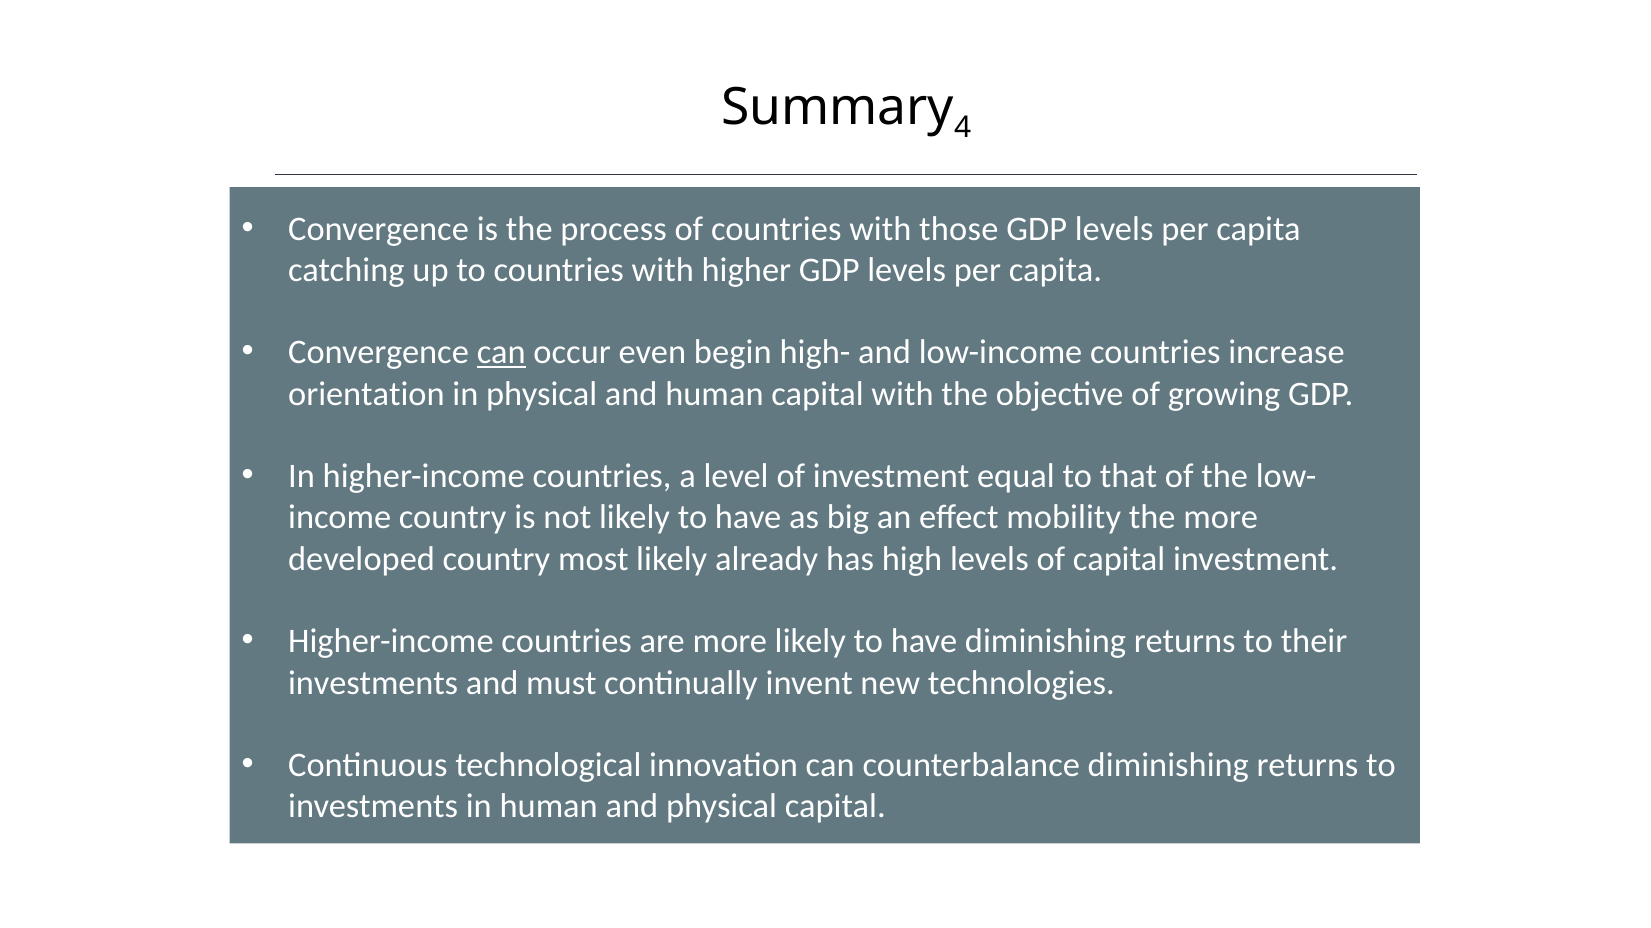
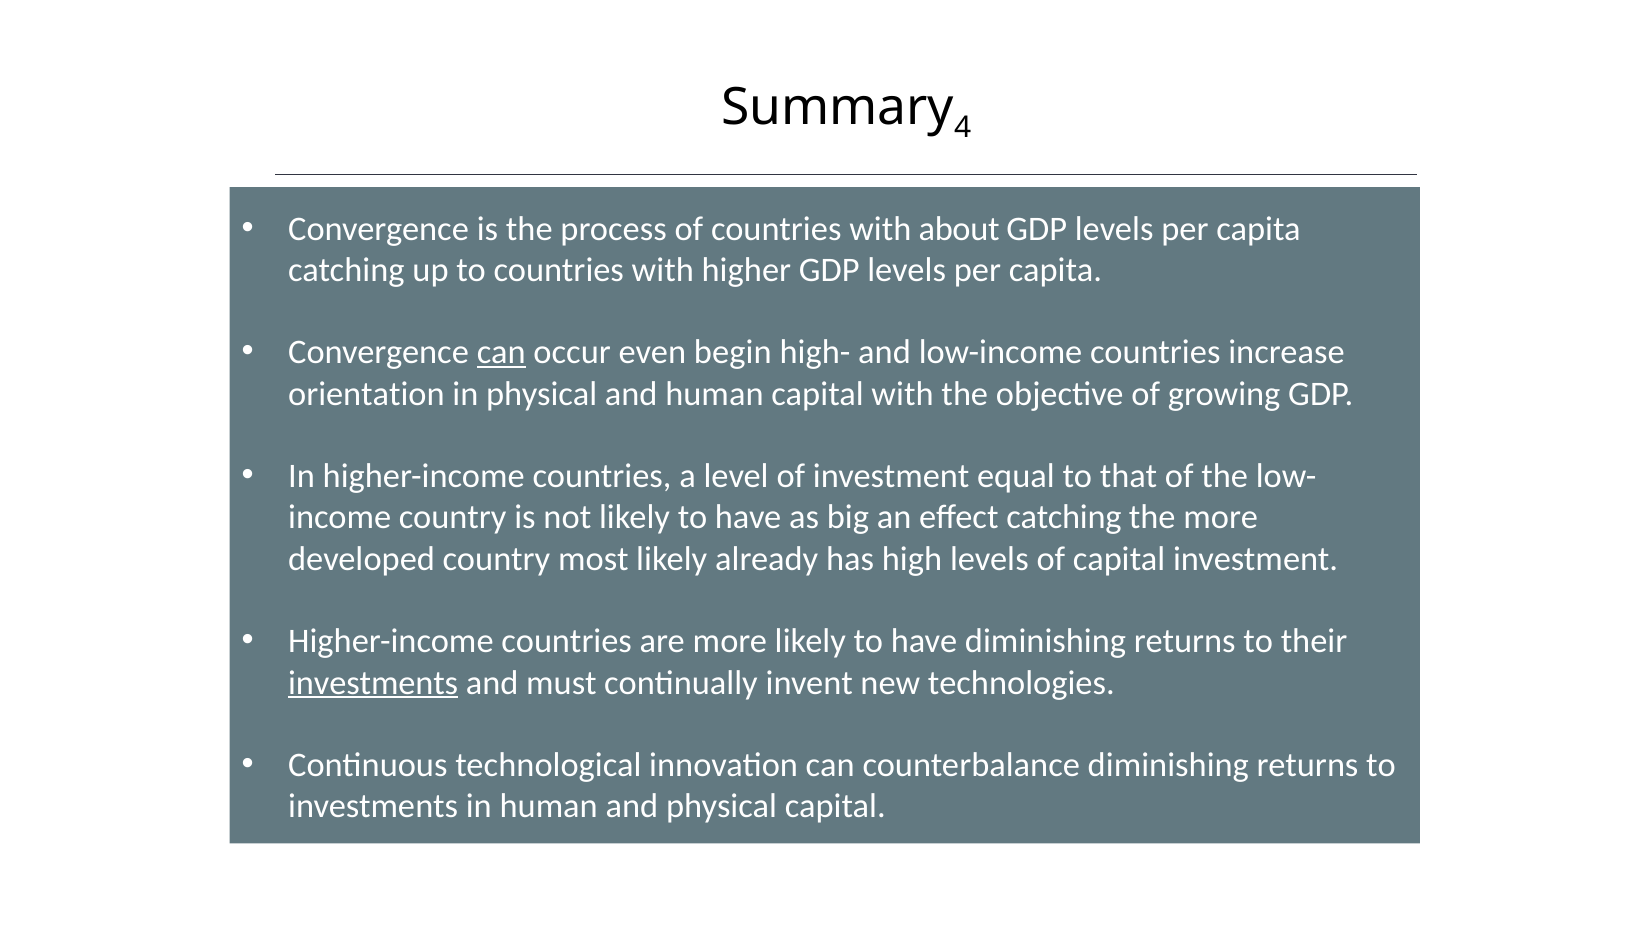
those: those -> about
effect mobility: mobility -> catching
investments at (373, 683) underline: none -> present
